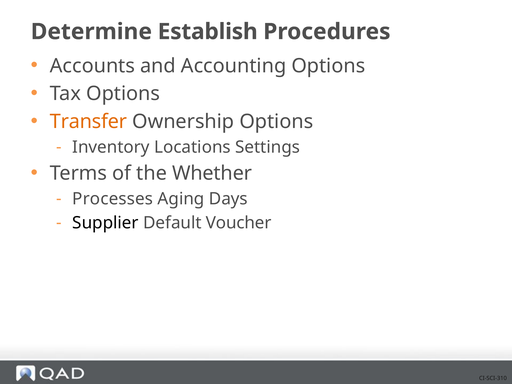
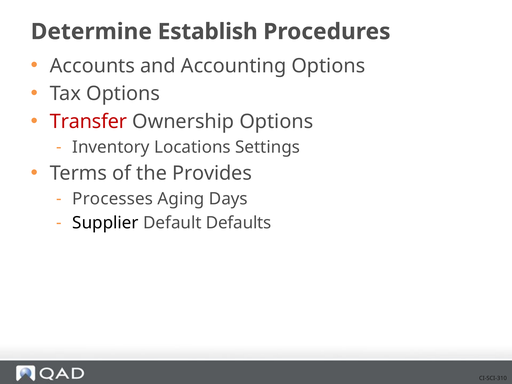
Transfer colour: orange -> red
Whether: Whether -> Provides
Voucher: Voucher -> Defaults
